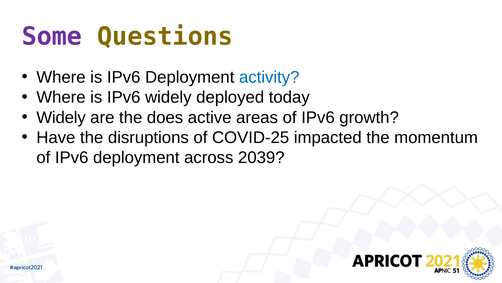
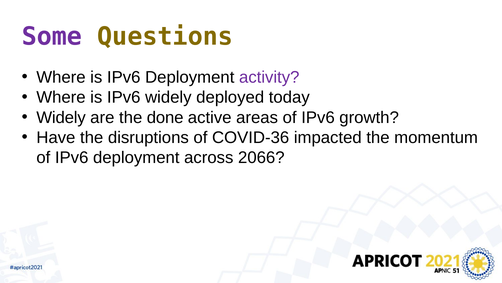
activity colour: blue -> purple
does: does -> done
COVID-25: COVID-25 -> COVID-36
2039: 2039 -> 2066
